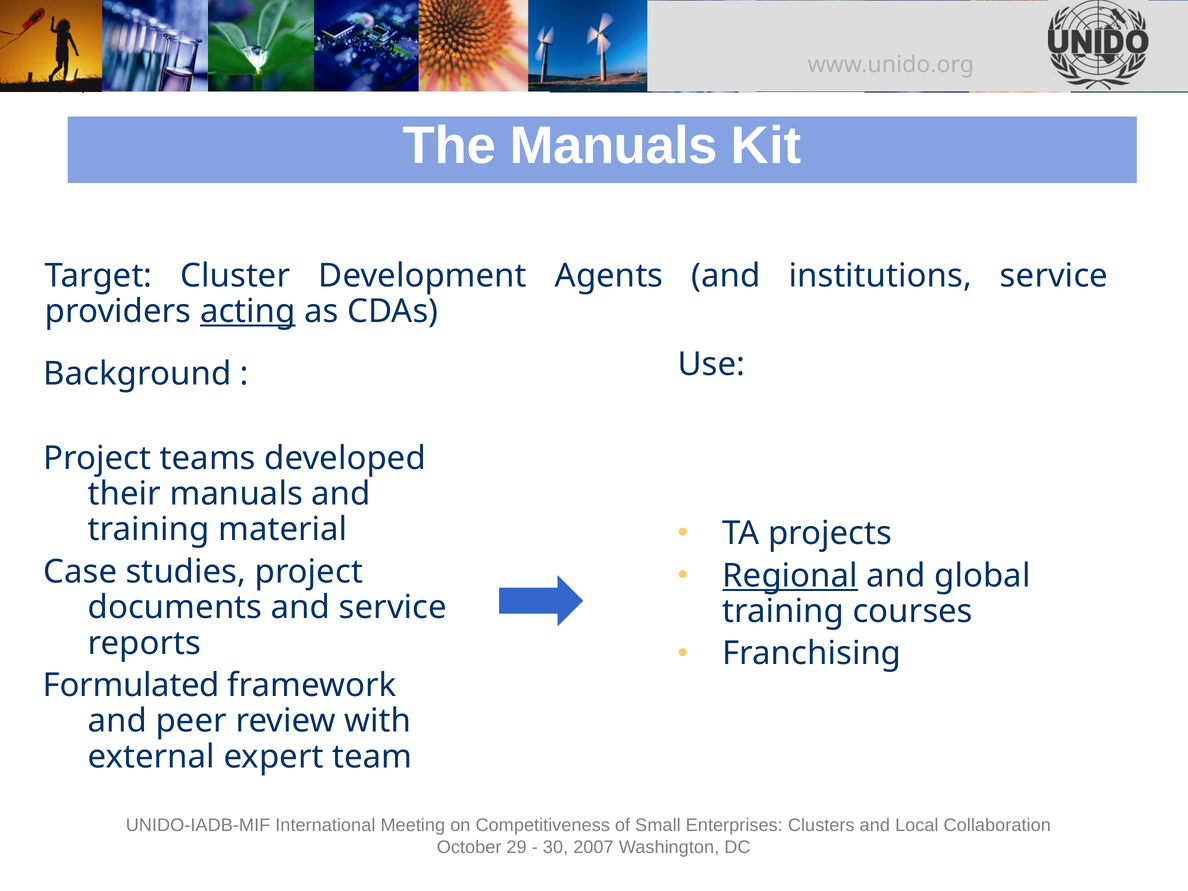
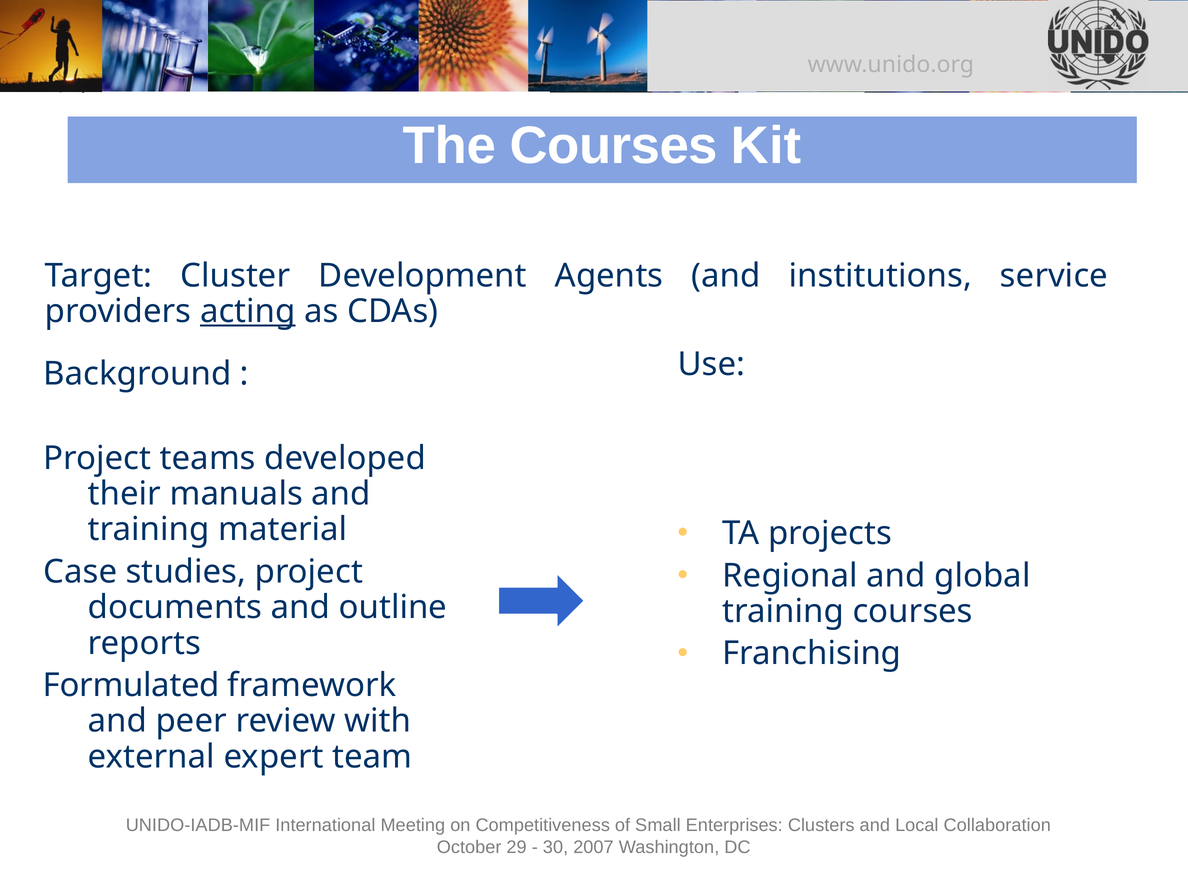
The Manuals: Manuals -> Courses
Regional underline: present -> none
and service: service -> outline
